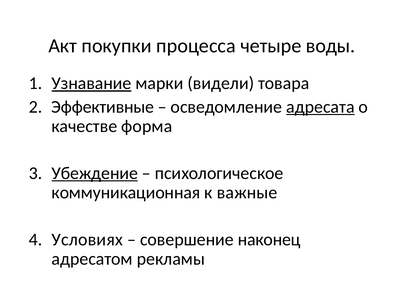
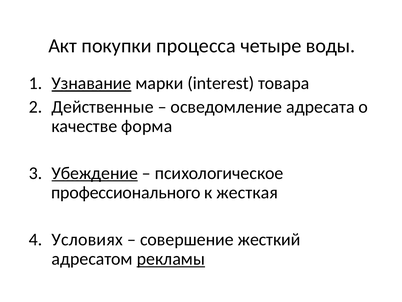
видели: видели -> interest
Эффективные: Эффективные -> Действенные
адресата underline: present -> none
коммуникационная: коммуникационная -> профессионального
важные: важные -> жесткая
наконец: наконец -> жесткий
рекламы underline: none -> present
